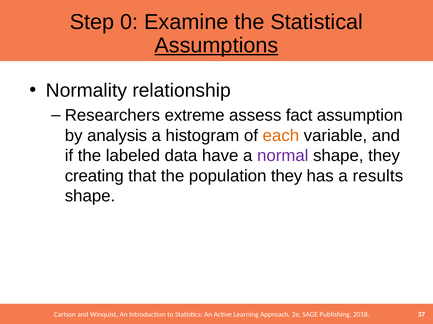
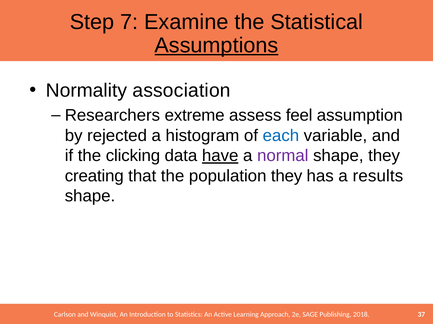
0: 0 -> 7
relationship: relationship -> association
fact: fact -> feel
analysis: analysis -> rejected
each colour: orange -> blue
labeled: labeled -> clicking
have underline: none -> present
